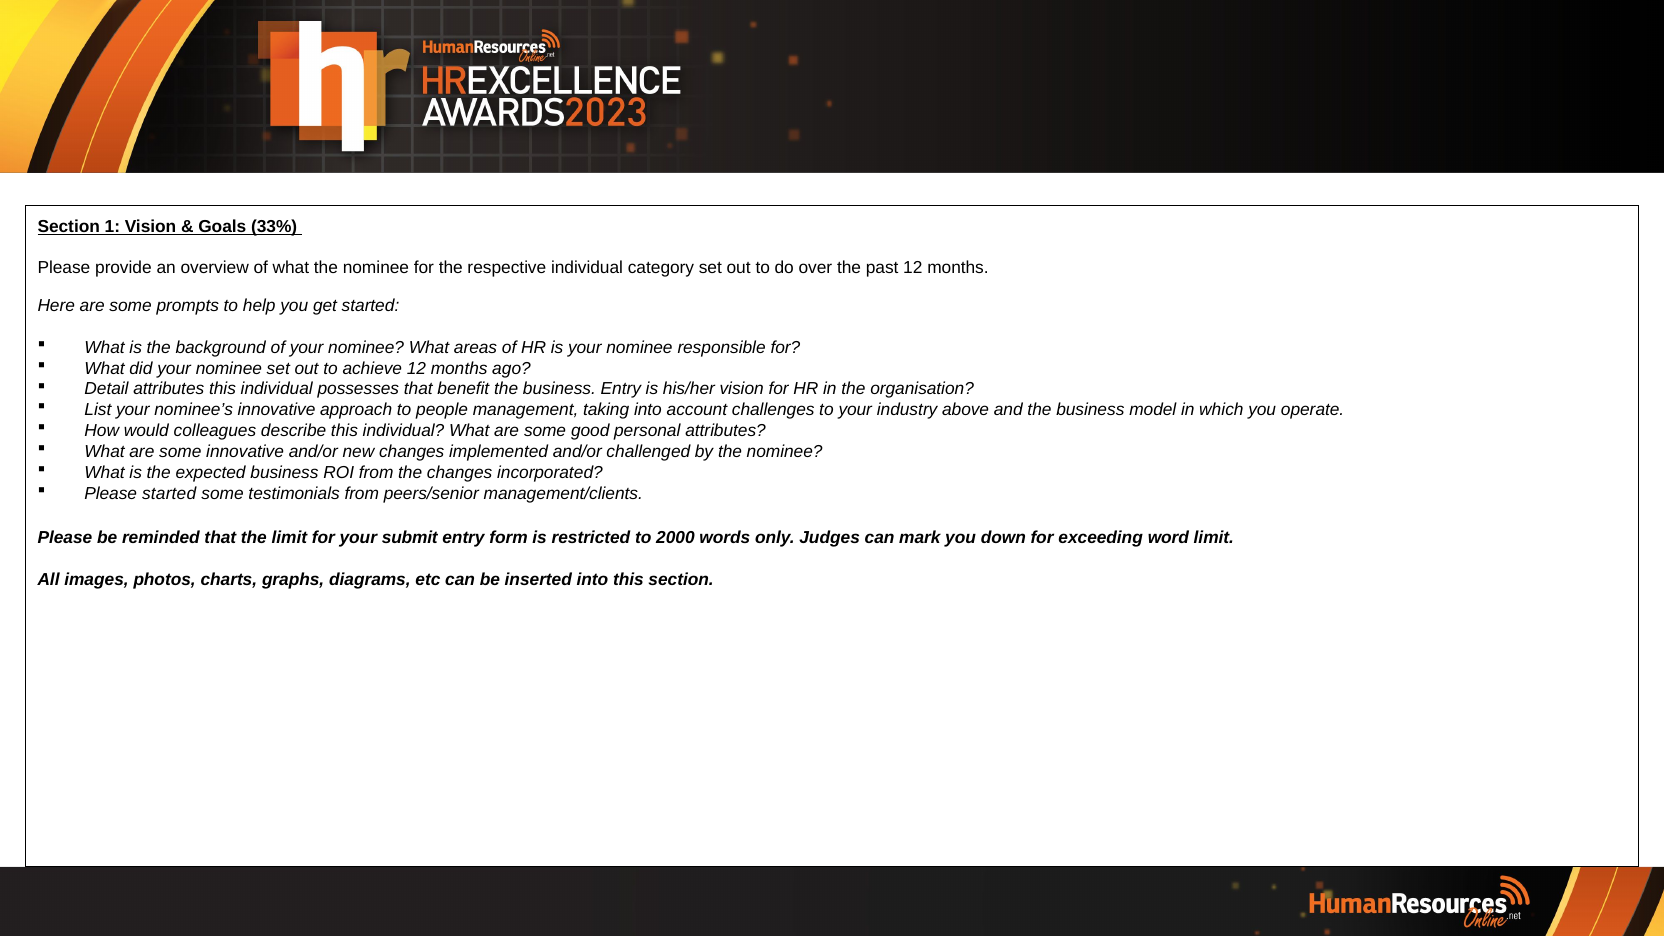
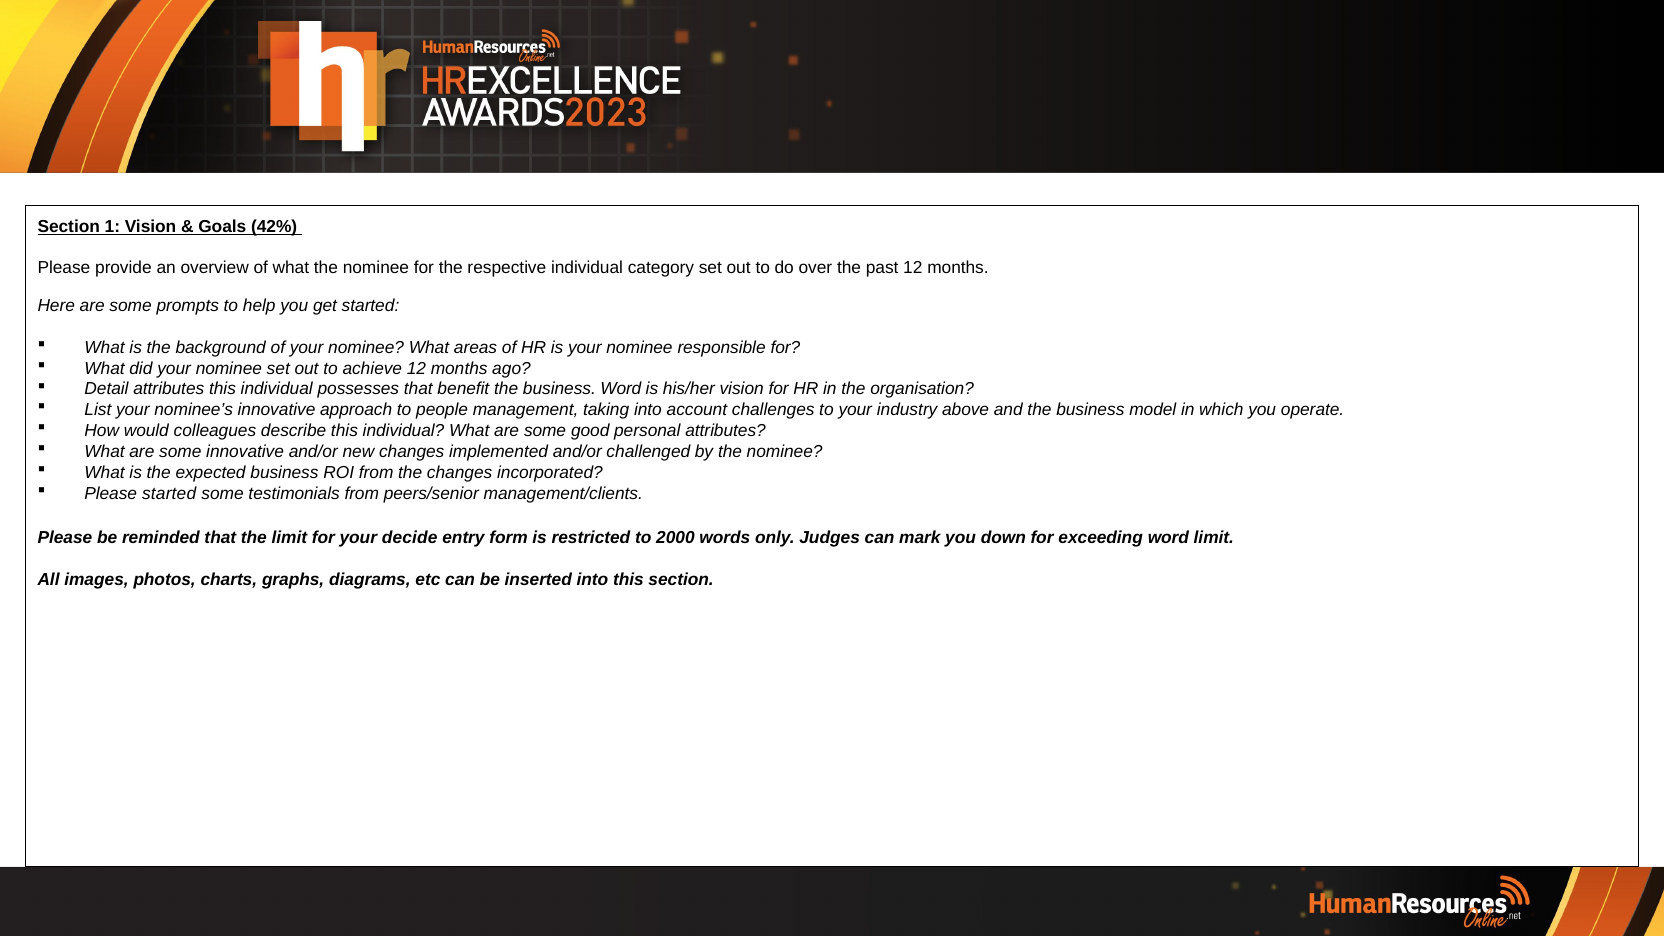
33%: 33% -> 42%
business Entry: Entry -> Word
submit: submit -> decide
